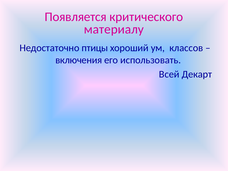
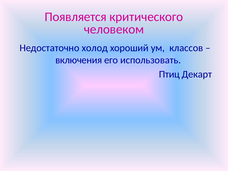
материалу: материалу -> человеком
птицы: птицы -> холод
Всей: Всей -> Птиц
